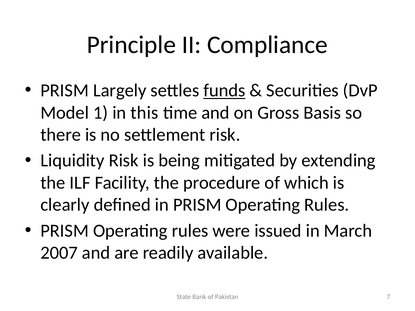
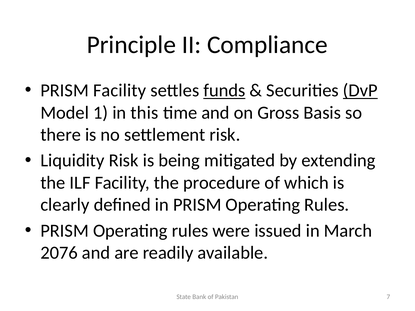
PRISM Largely: Largely -> Facility
DvP underline: none -> present
2007: 2007 -> 2076
